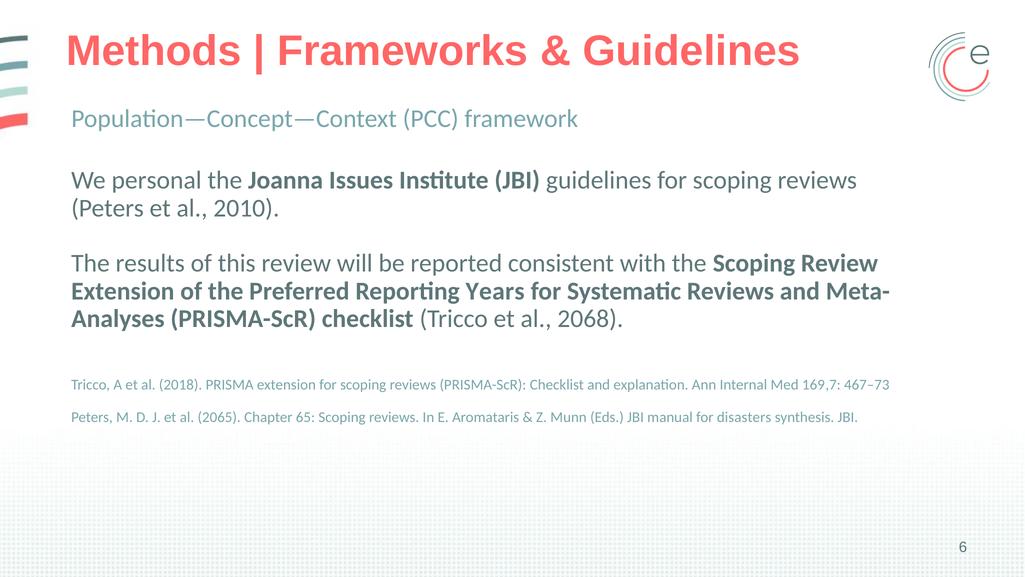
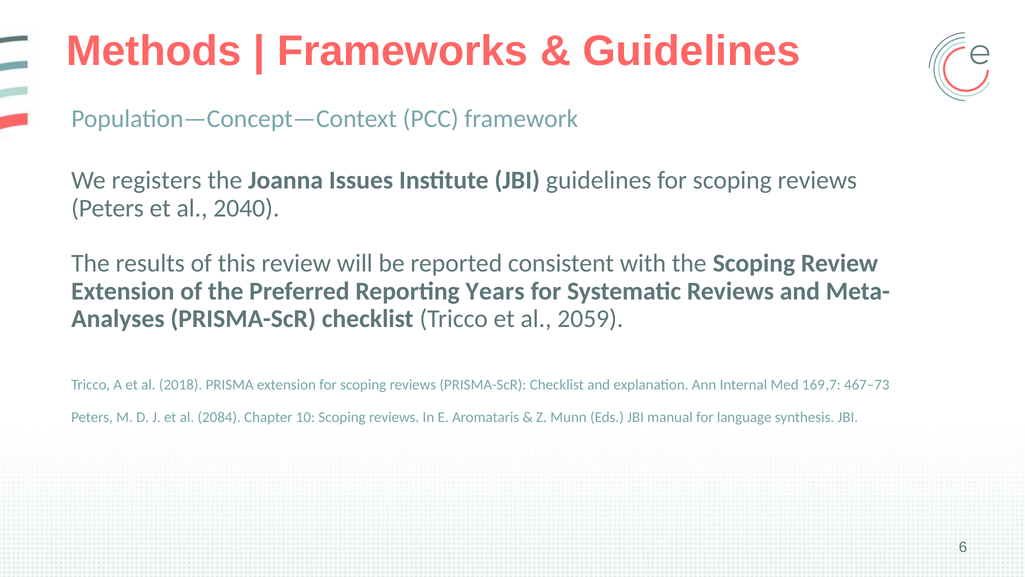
personal: personal -> registers
2010: 2010 -> 2040
2068: 2068 -> 2059
2065: 2065 -> 2084
65: 65 -> 10
disasters: disasters -> language
